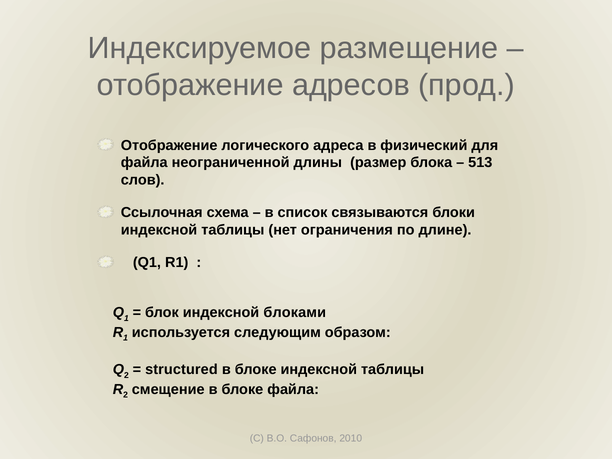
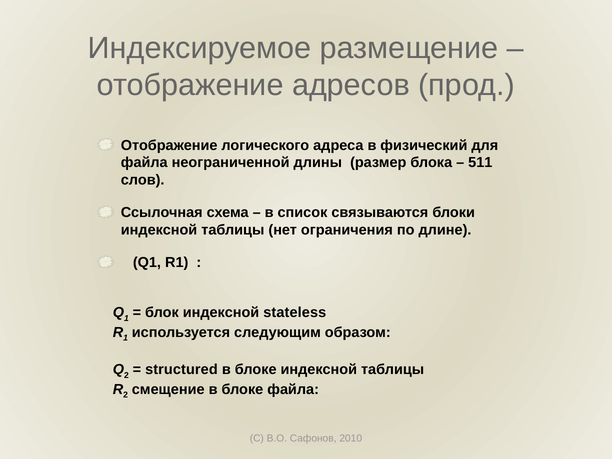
513: 513 -> 511
блоками: блоками -> stateless
